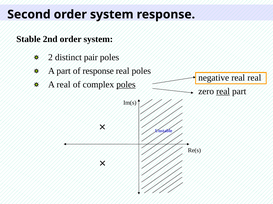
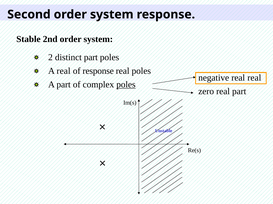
distinct pair: pair -> part
A part: part -> real
A real: real -> part
real at (223, 92) underline: present -> none
